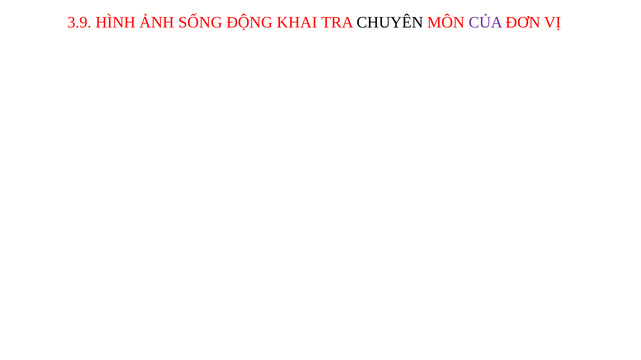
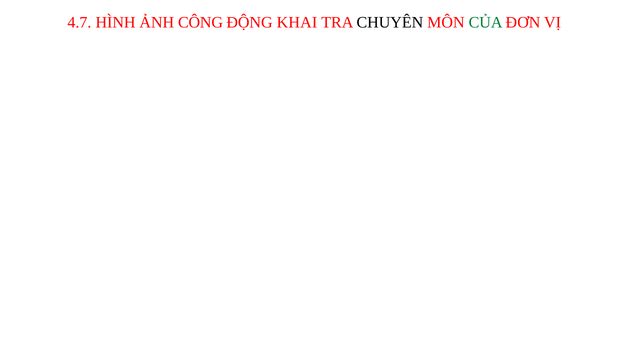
3.9: 3.9 -> 4.7
SỐNG: SỐNG -> CÔNG
CỦA colour: purple -> green
